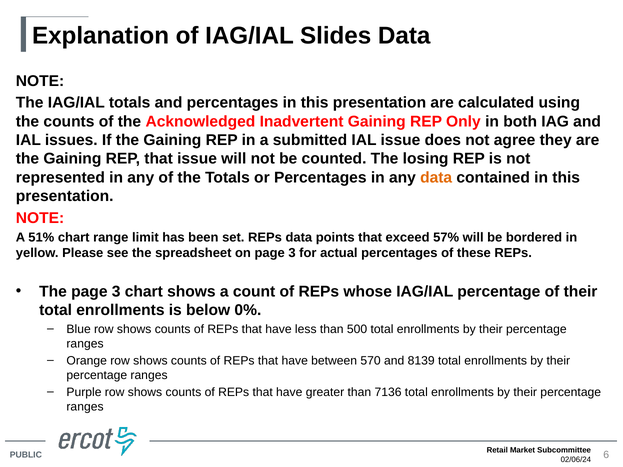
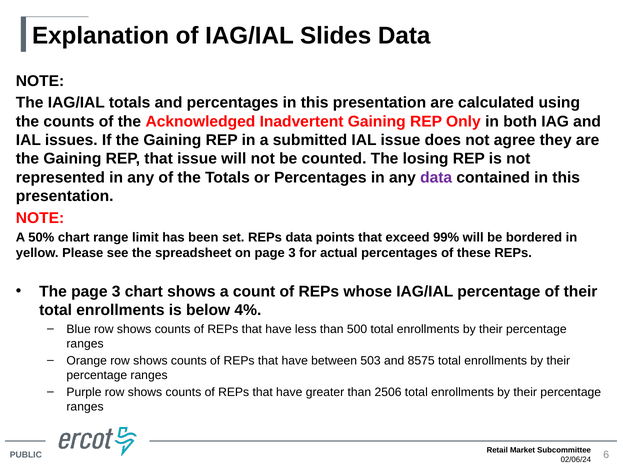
data at (436, 178) colour: orange -> purple
51%: 51% -> 50%
57%: 57% -> 99%
0%: 0% -> 4%
570: 570 -> 503
8139: 8139 -> 8575
7136: 7136 -> 2506
